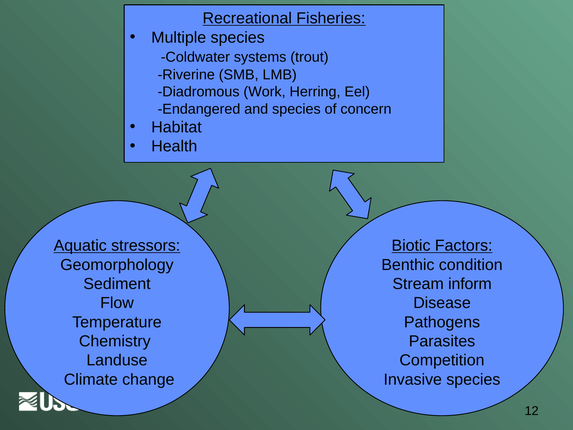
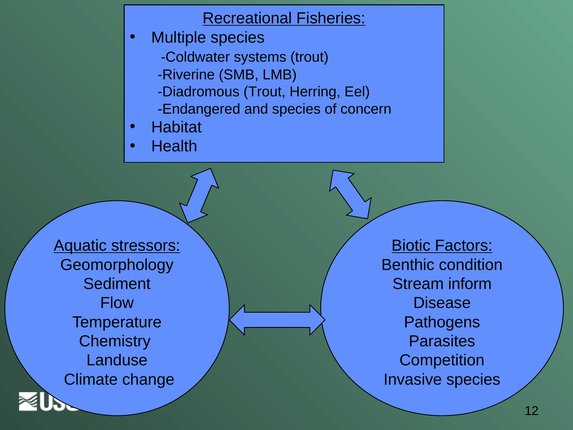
Diadromous Work: Work -> Trout
